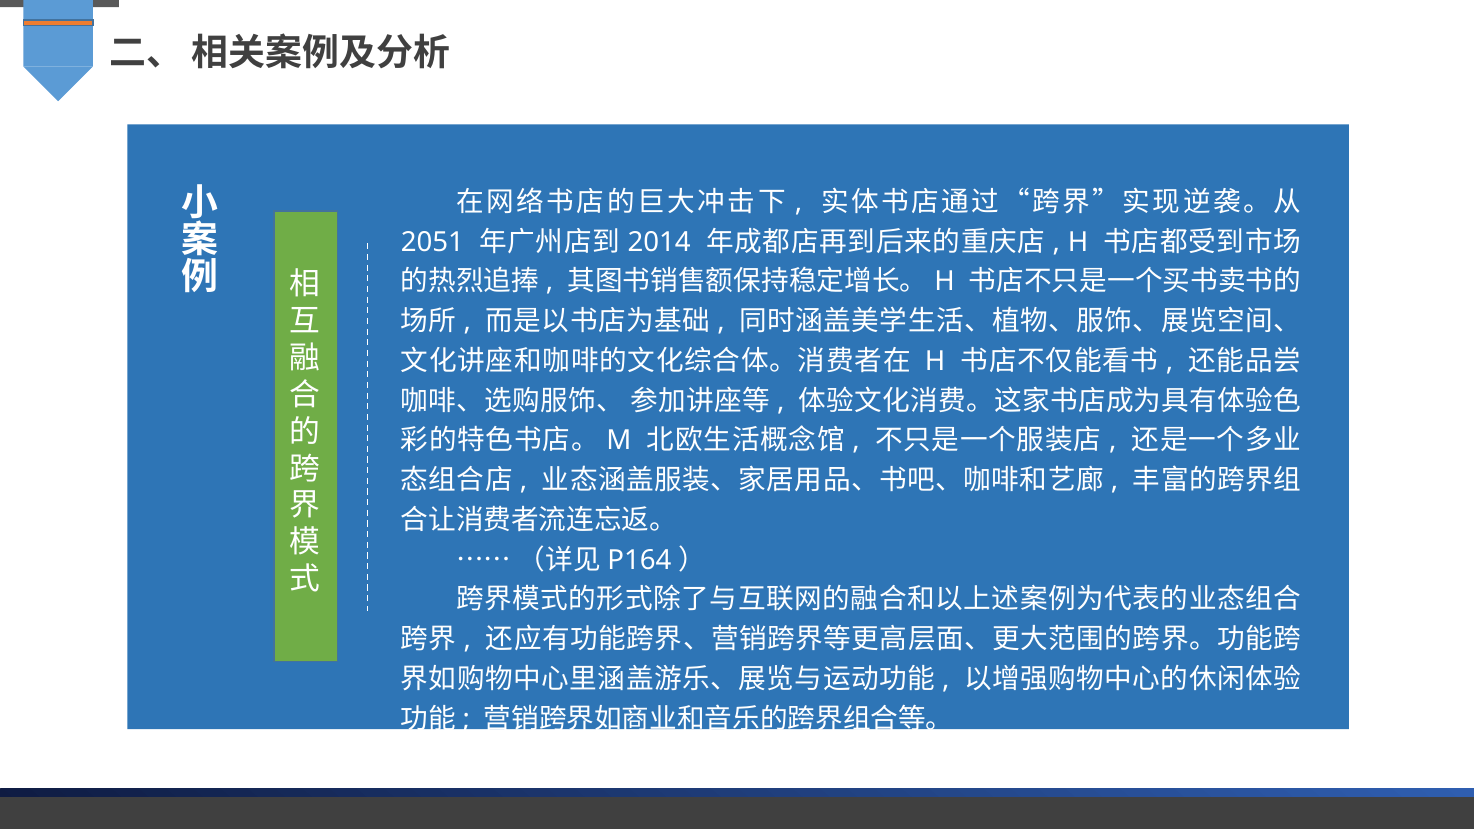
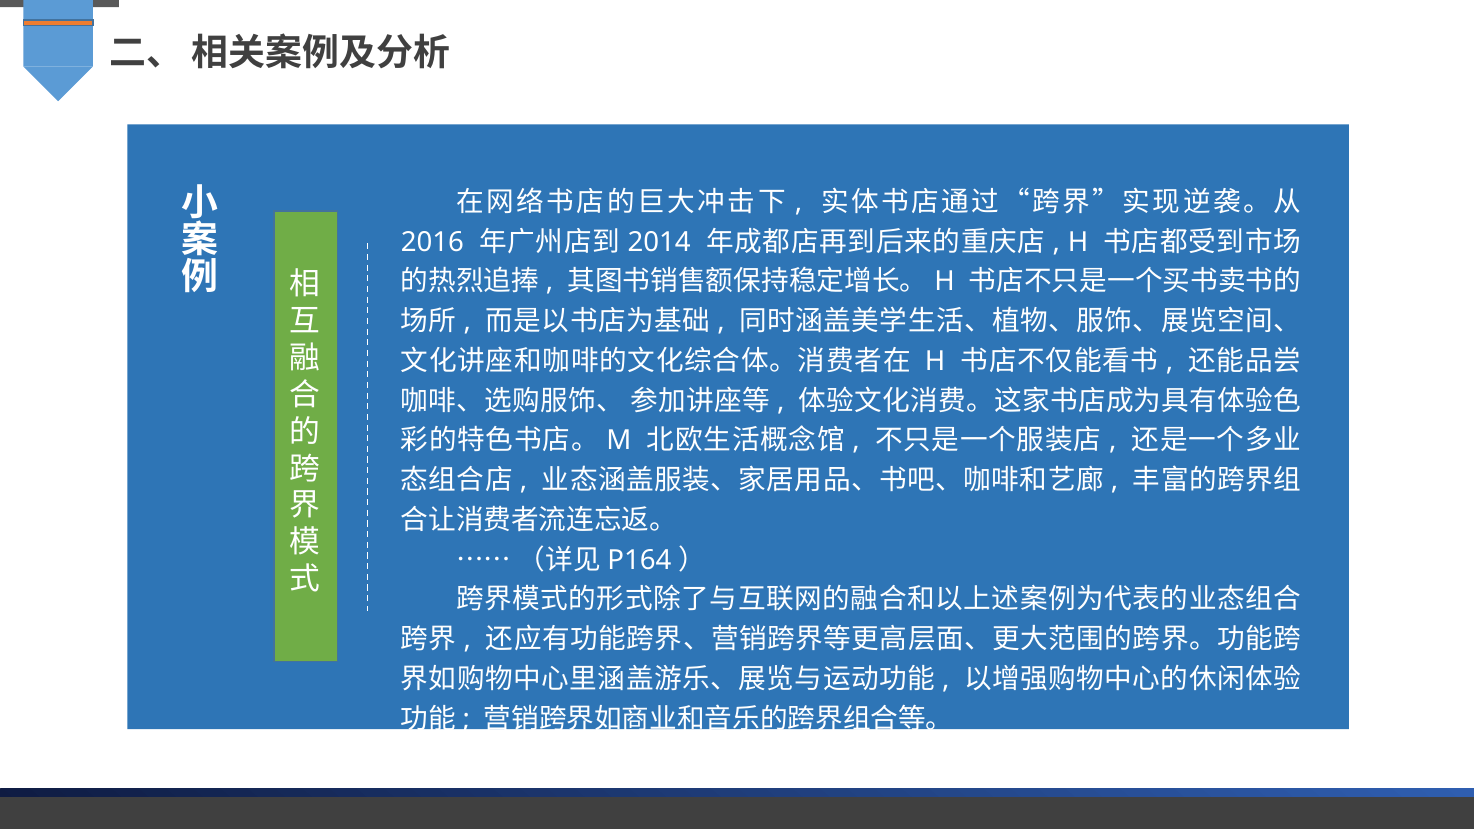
2051: 2051 -> 2016
